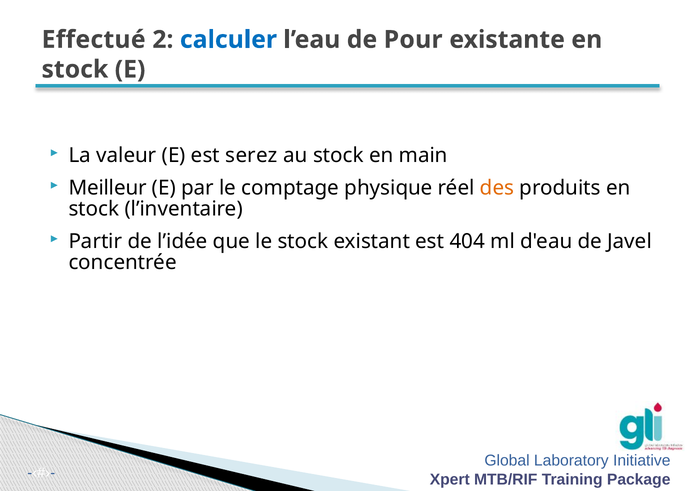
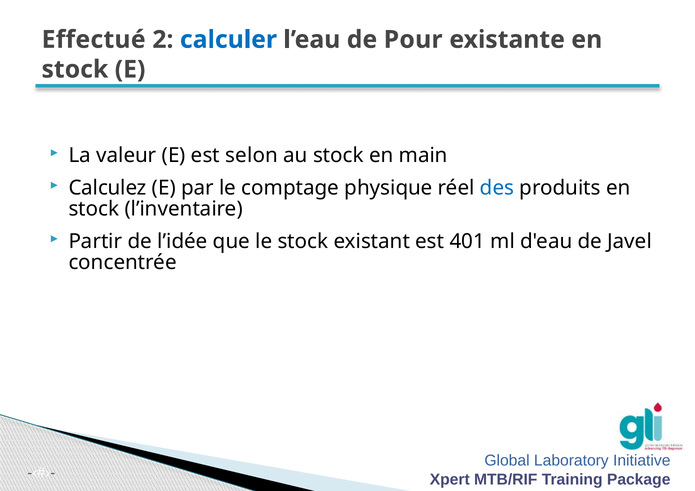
serez: serez -> selon
Meilleur: Meilleur -> Calculez
des colour: orange -> blue
404: 404 -> 401
